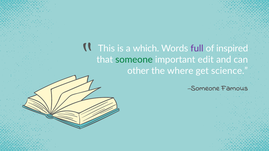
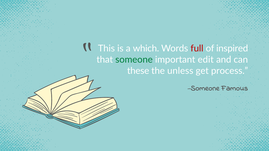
full colour: purple -> red
other: other -> these
where: where -> unless
science: science -> process
